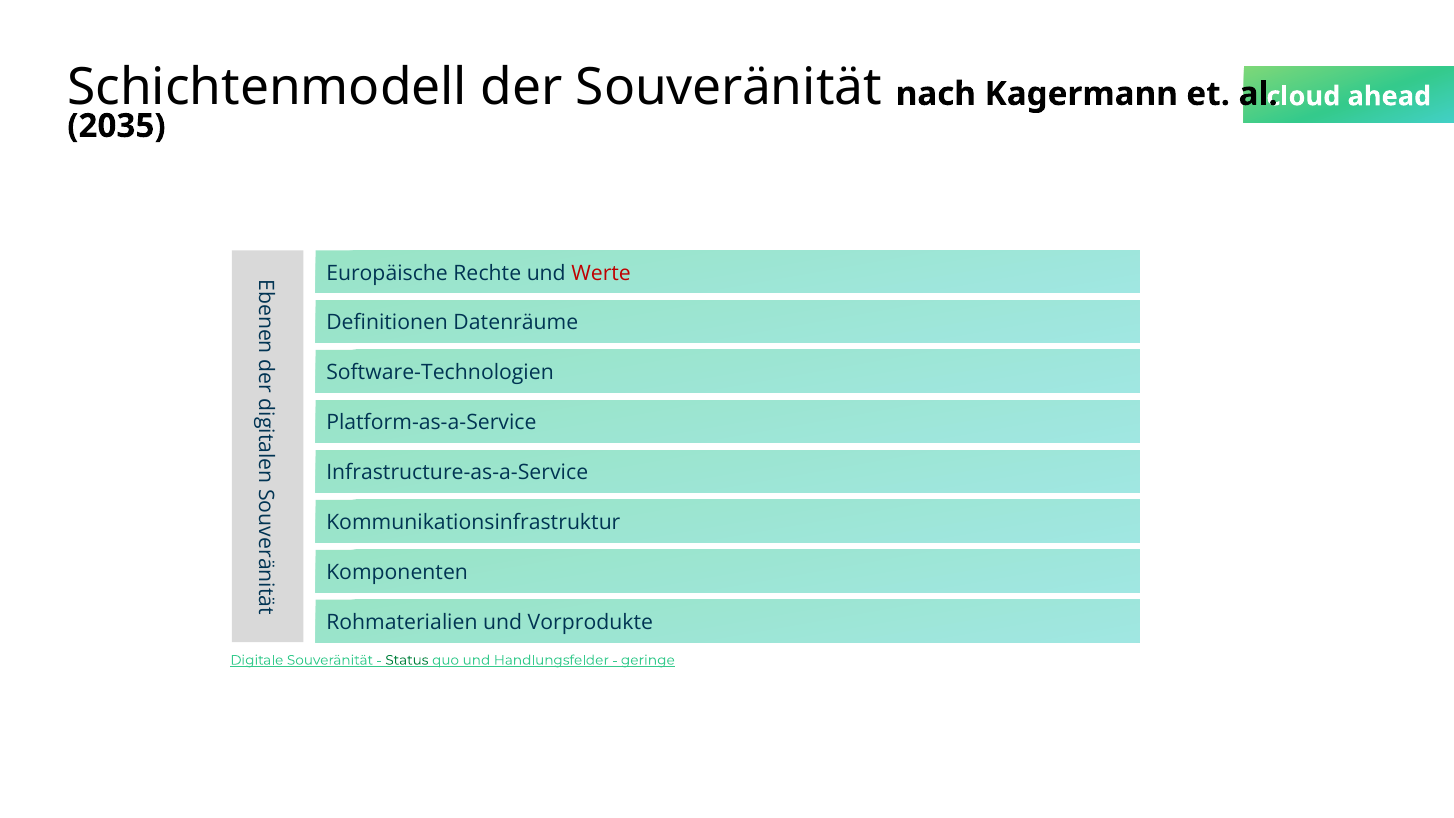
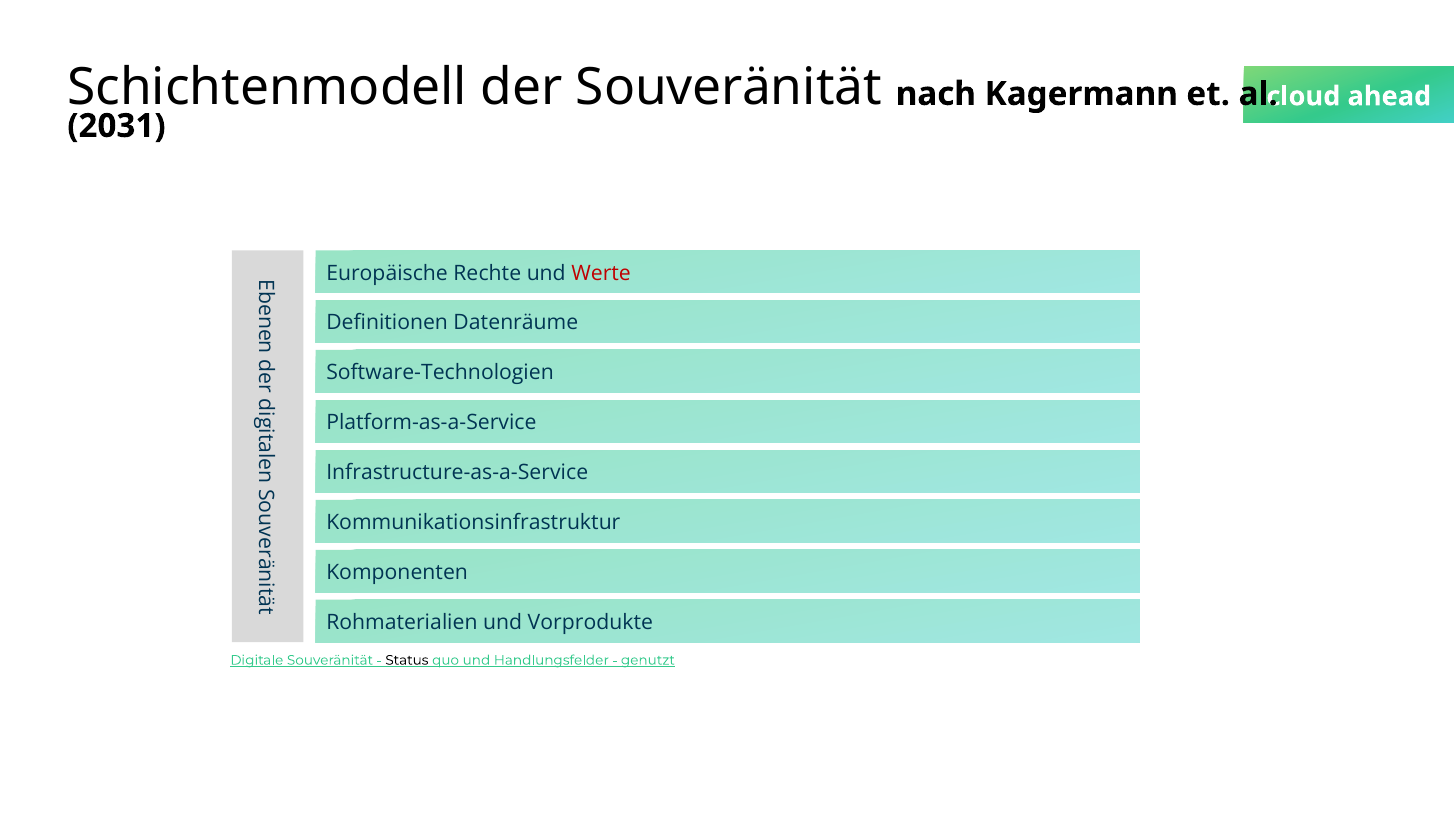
2035: 2035 -> 2031
Status colour: green -> black
geringe: geringe -> genutzt
